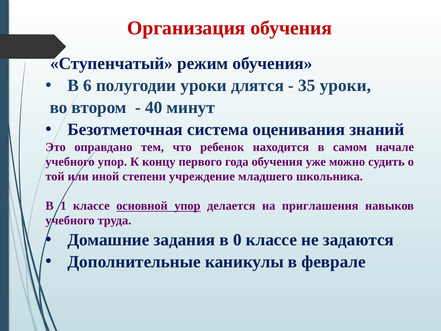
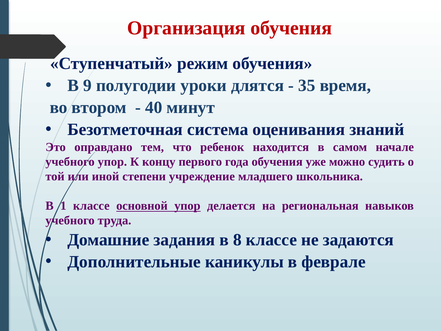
6: 6 -> 9
35 уроки: уроки -> время
приглашения: приглашения -> региональная
0: 0 -> 8
